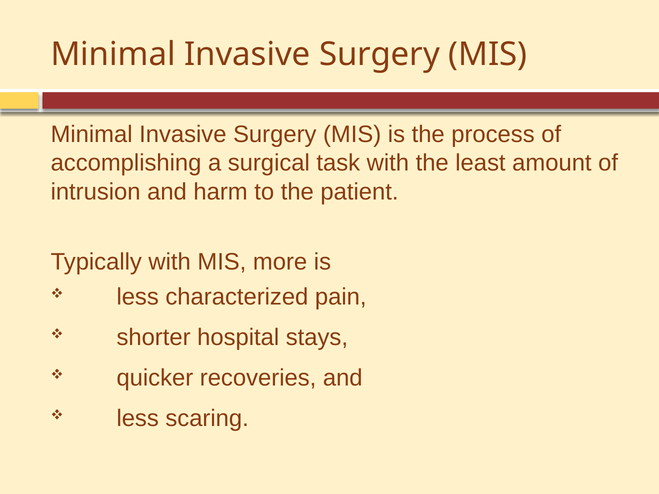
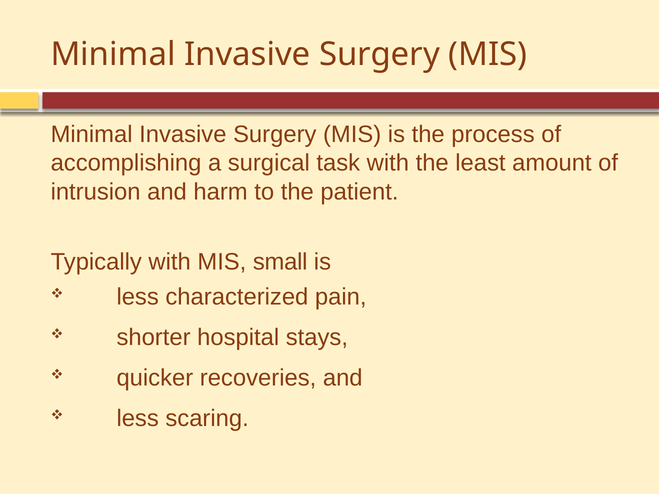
more: more -> small
